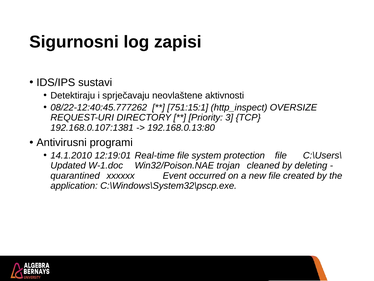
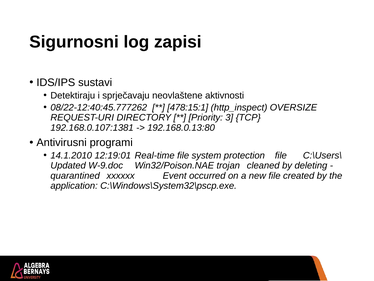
751:15:1: 751:15:1 -> 478:15:1
W-1.doc: W-1.doc -> W-9.doc
